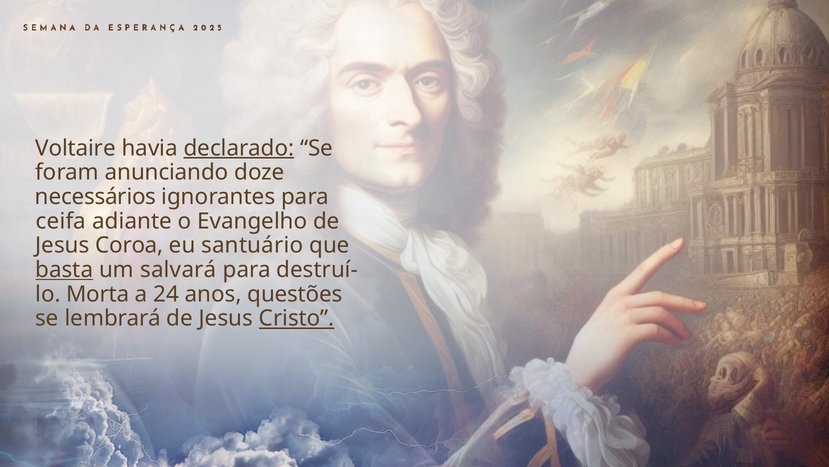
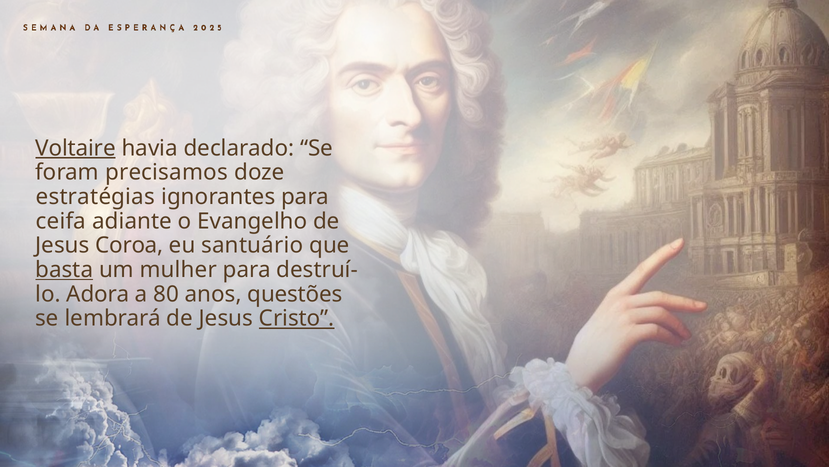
Voltaire underline: none -> present
declarado underline: present -> none
anunciando: anunciando -> precisamos
necessários: necessários -> estratégias
salvará: salvará -> mulher
Morta: Morta -> Adora
24: 24 -> 80
